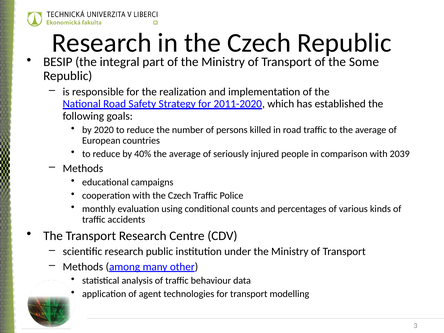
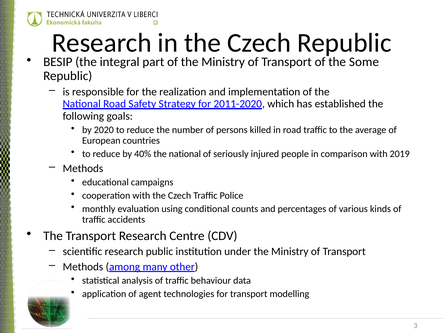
40% the average: average -> national
2039: 2039 -> 2019
